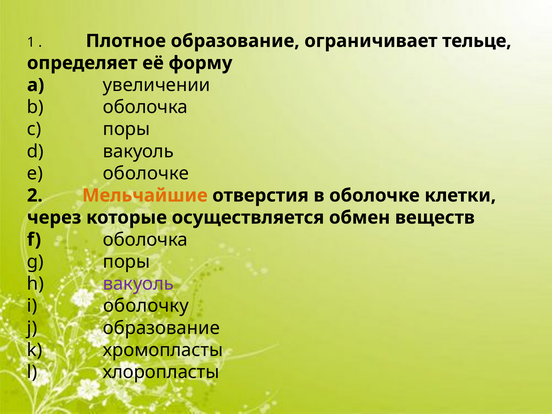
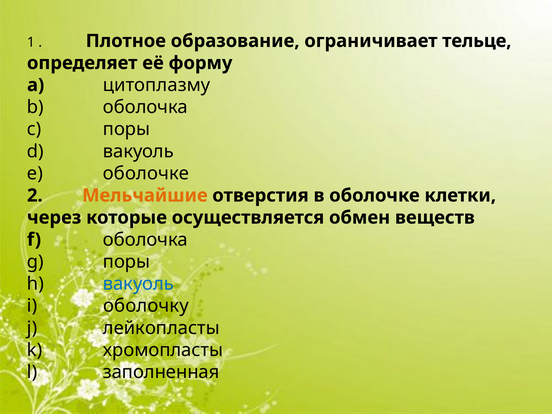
увеличении: увеличении -> цитоплазму
вакуоль at (138, 284) colour: purple -> blue
образование at (161, 328): образование -> лейкопласты
хлоропласты: хлоропласты -> заполненная
